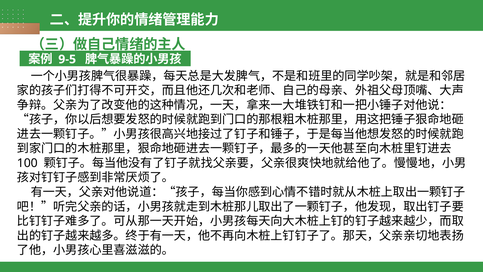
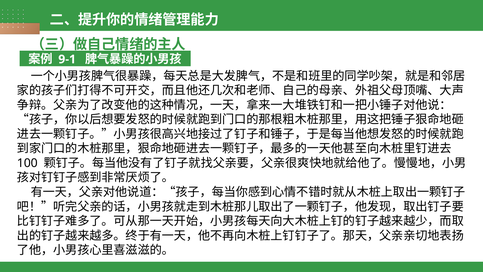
9-5: 9-5 -> 9-1
